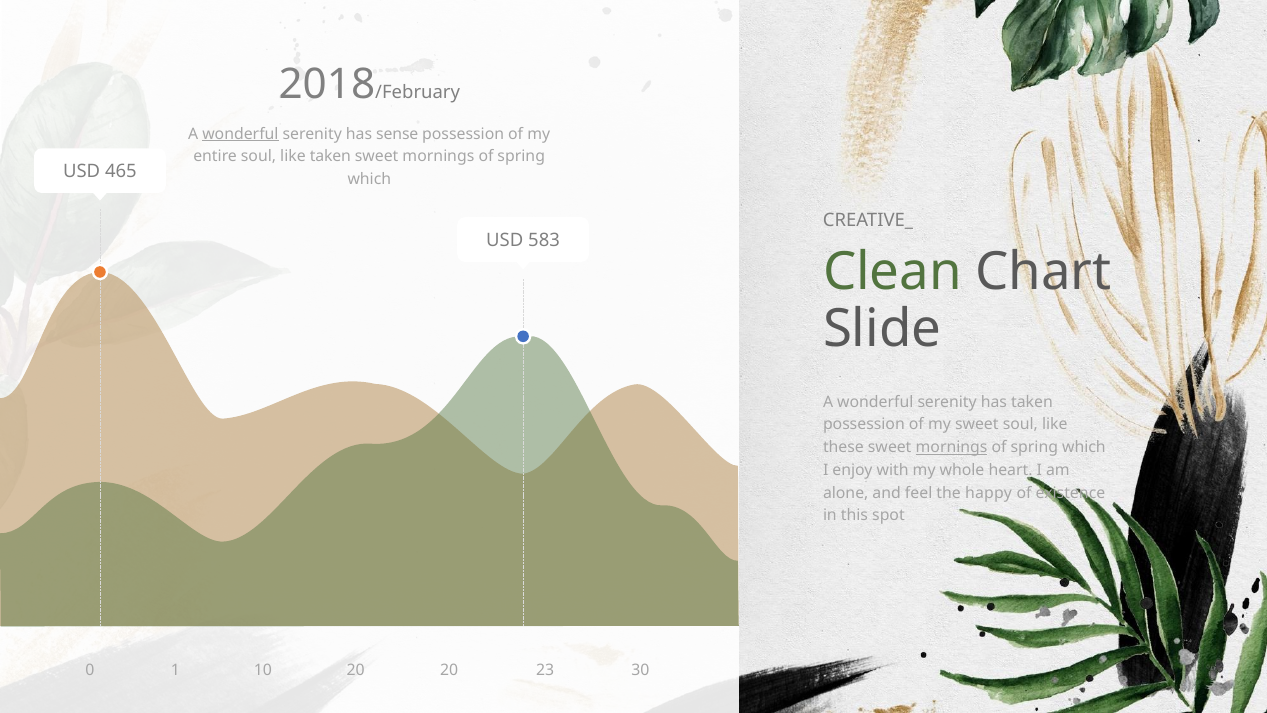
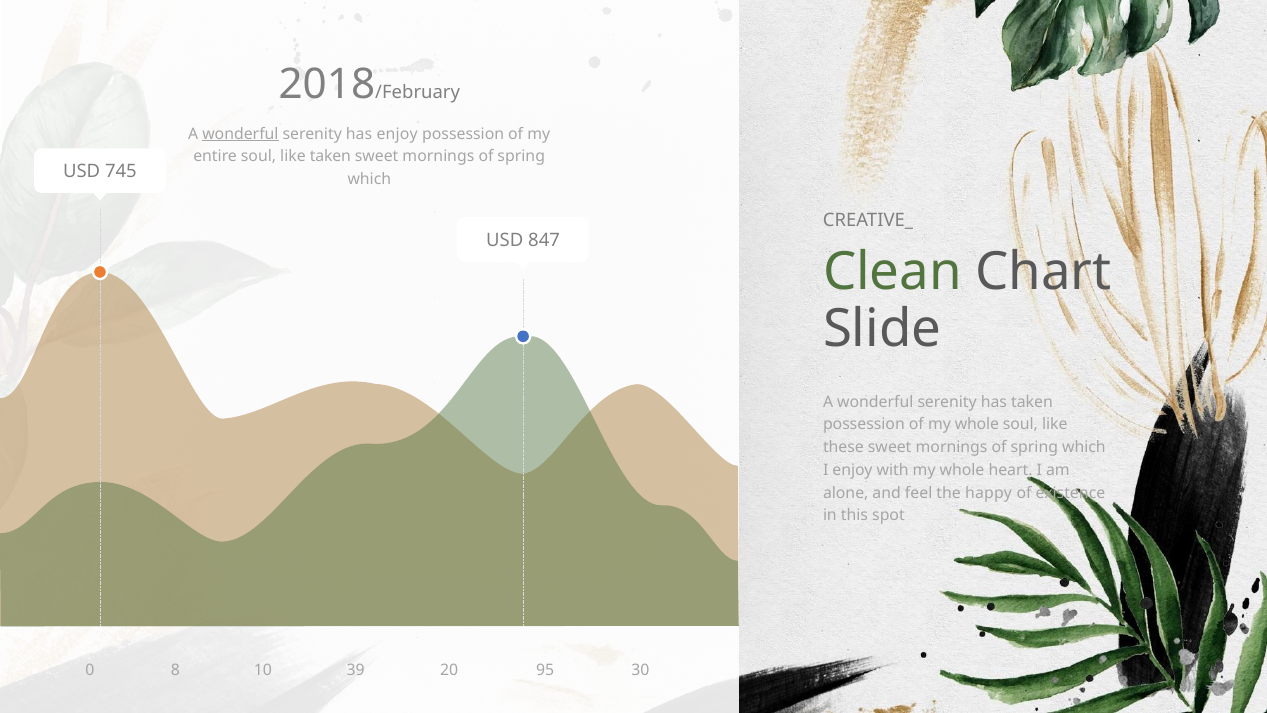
has sense: sense -> enjoy
465: 465 -> 745
583: 583 -> 847
of my sweet: sweet -> whole
mornings at (952, 447) underline: present -> none
1: 1 -> 8
10 20: 20 -> 39
23: 23 -> 95
